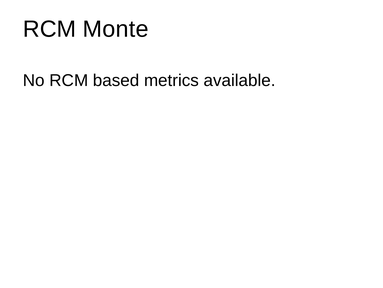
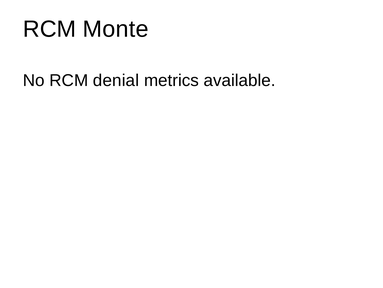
based: based -> denial
